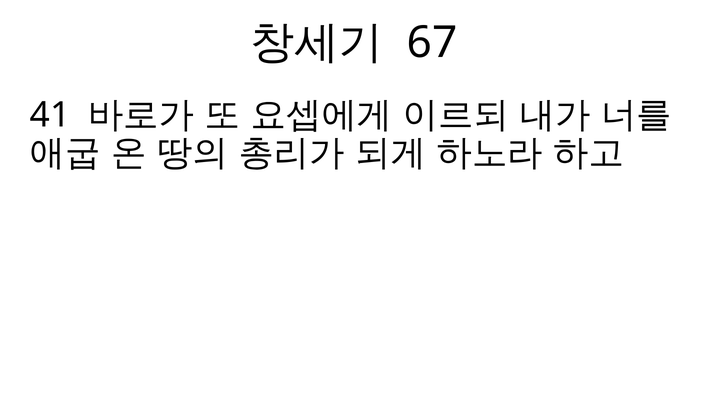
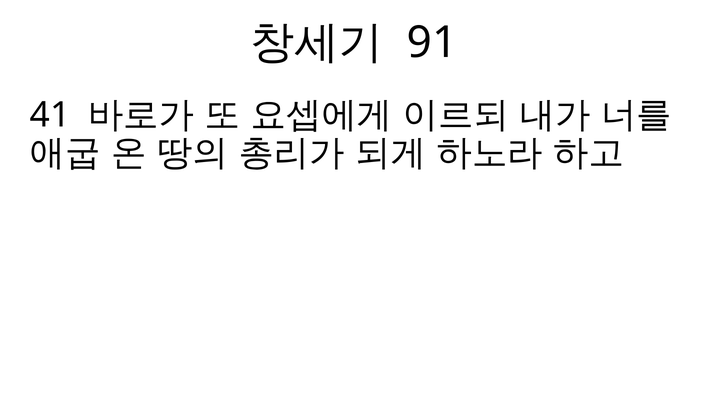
67: 67 -> 91
